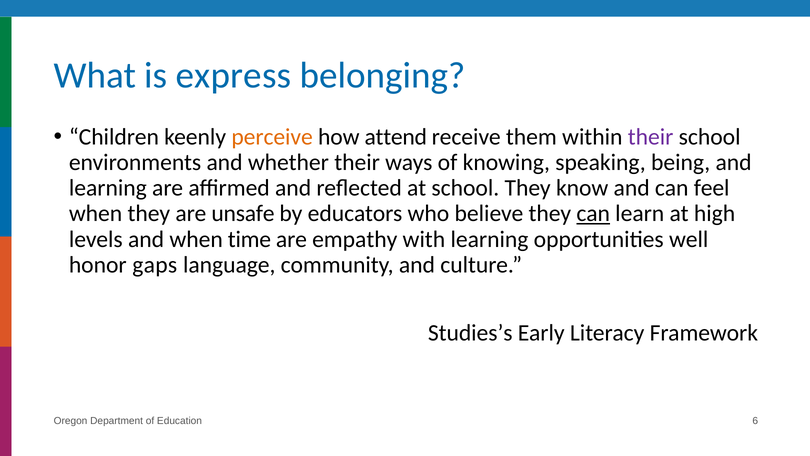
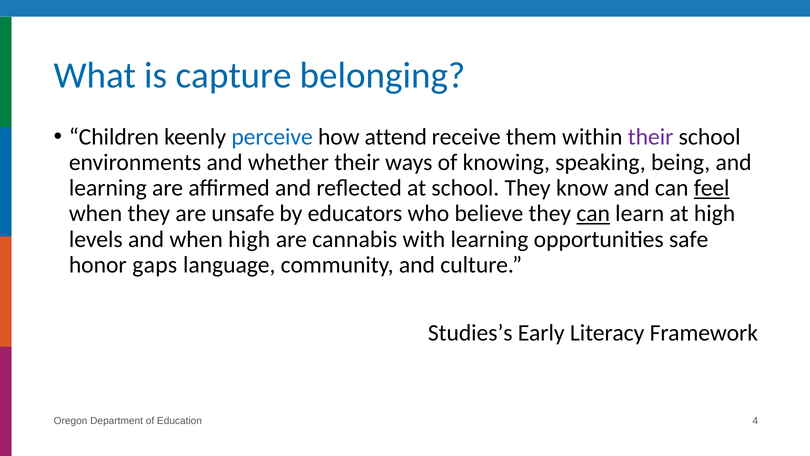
express: express -> capture
perceive colour: orange -> blue
feel underline: none -> present
when time: time -> high
empathy: empathy -> cannabis
well: well -> safe
6: 6 -> 4
